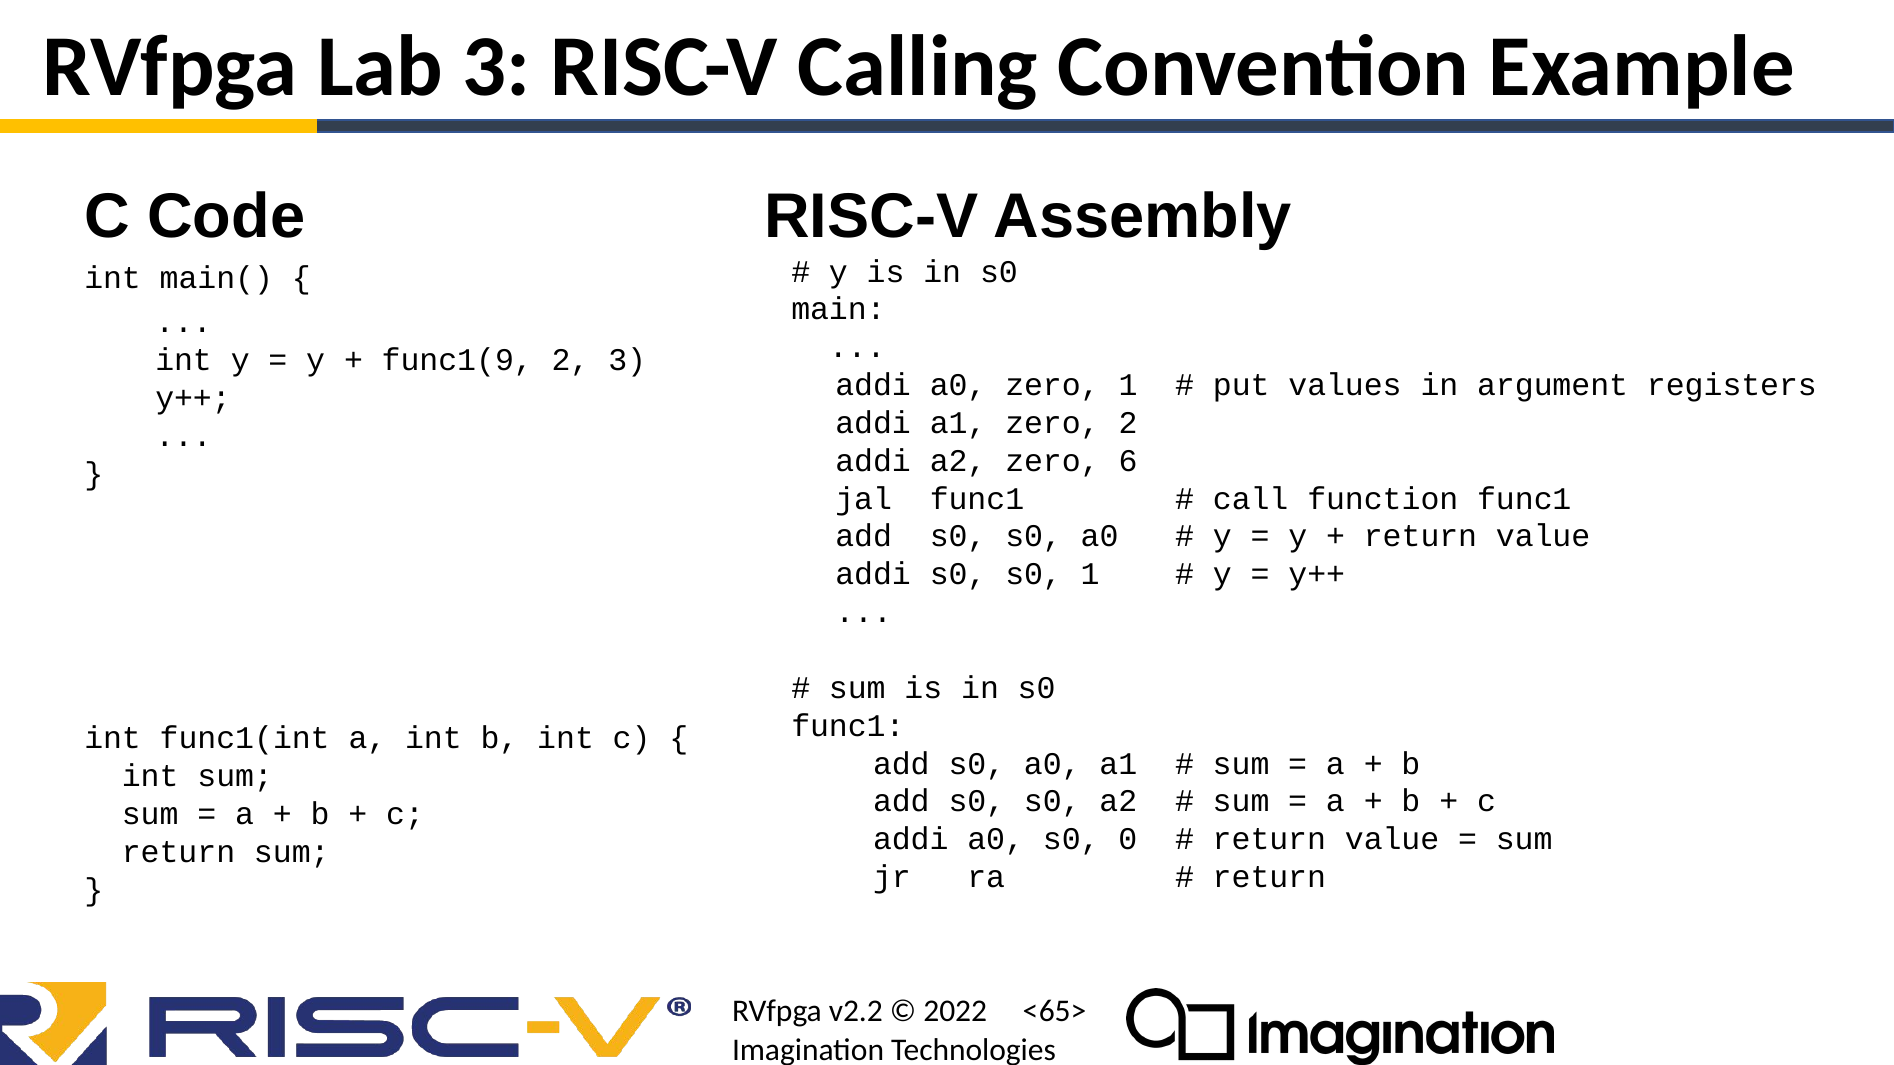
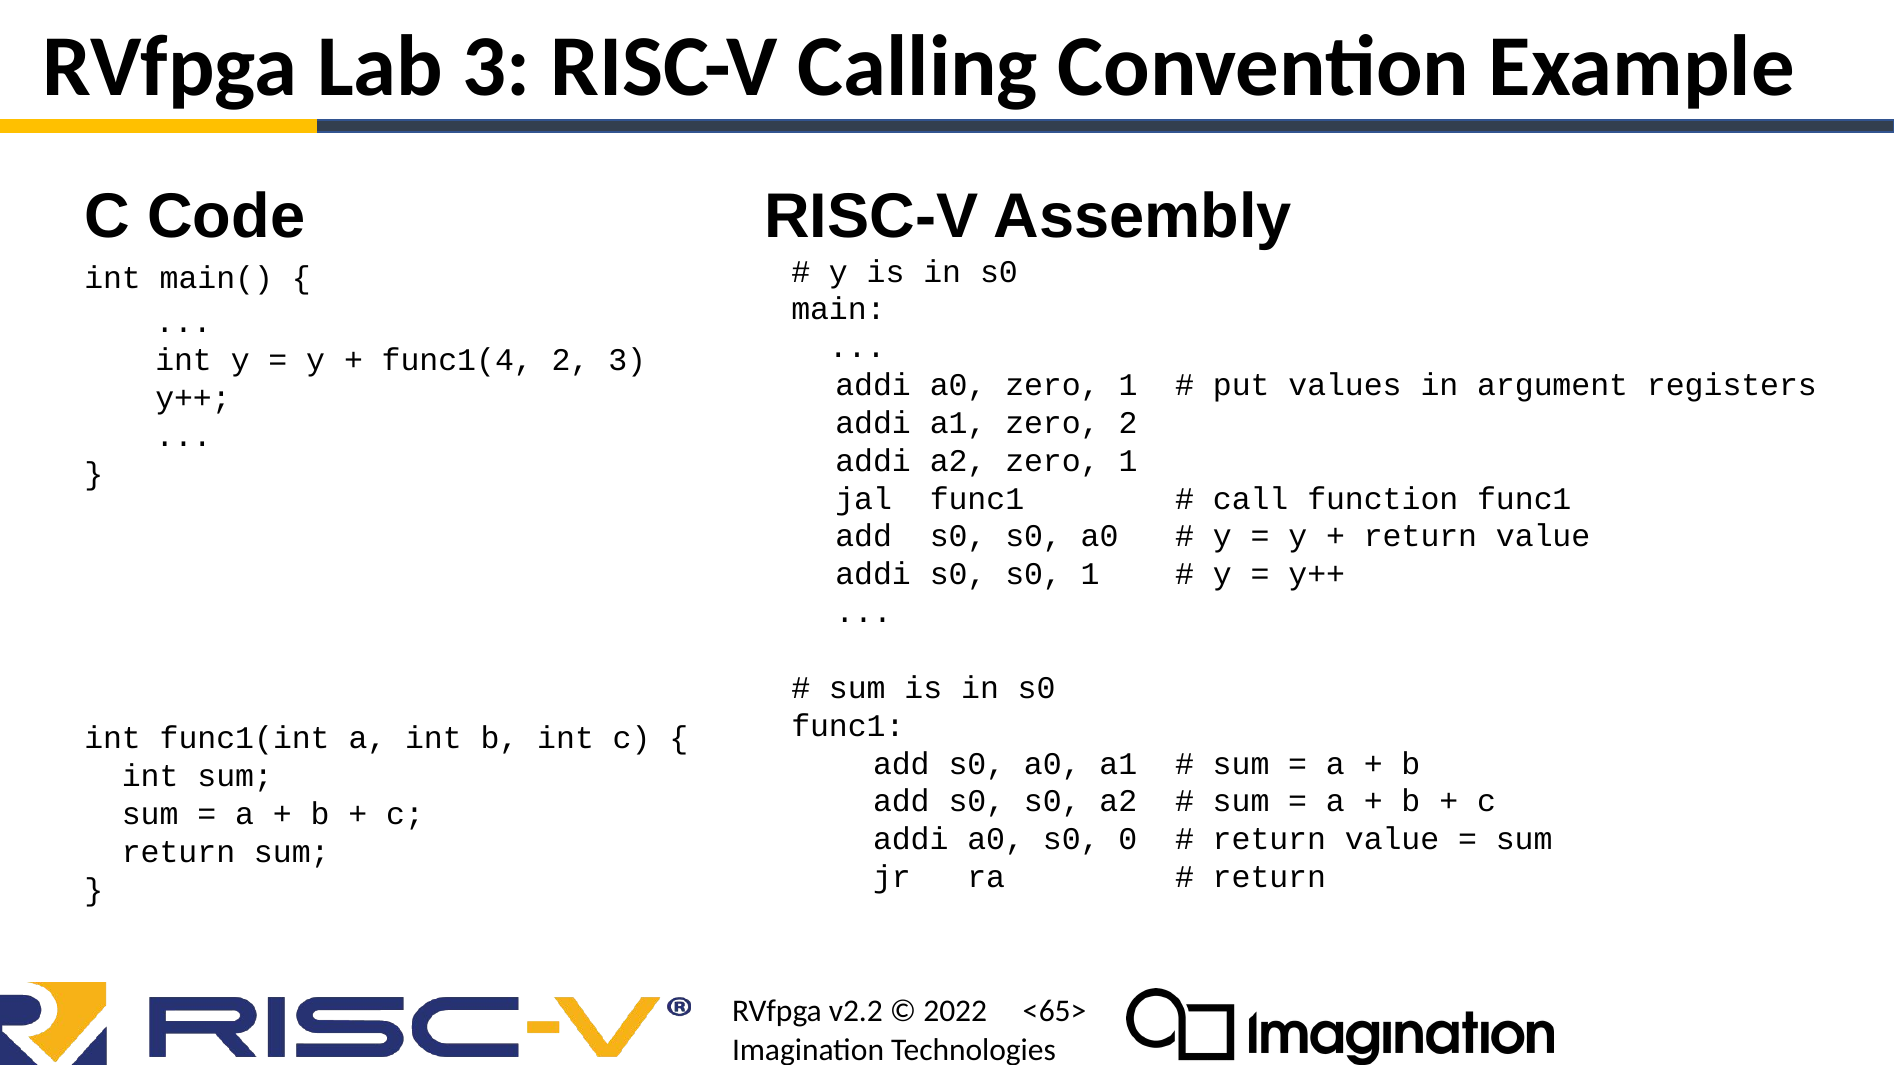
func1(9: func1(9 -> func1(4
a2 zero 6: 6 -> 1
